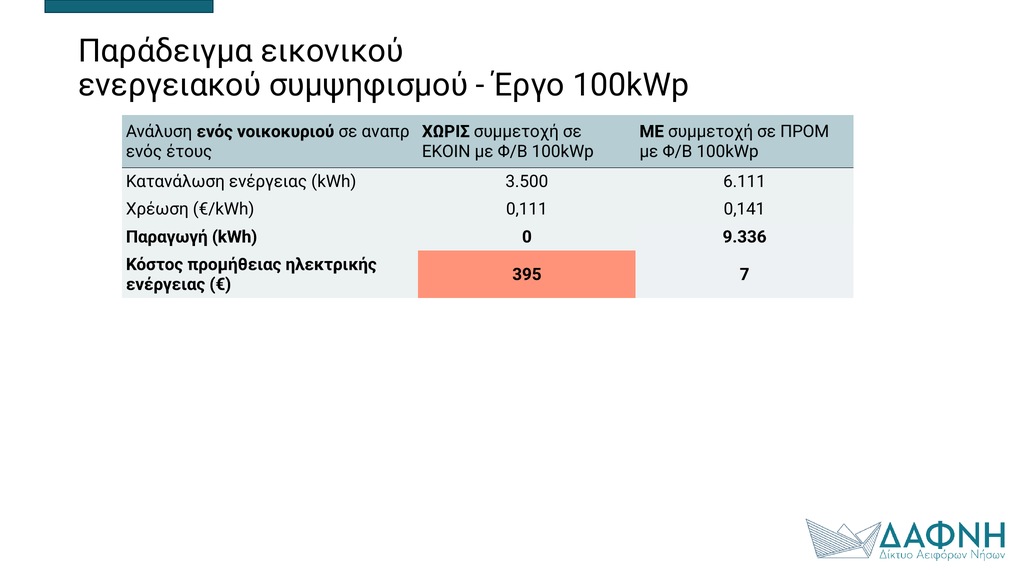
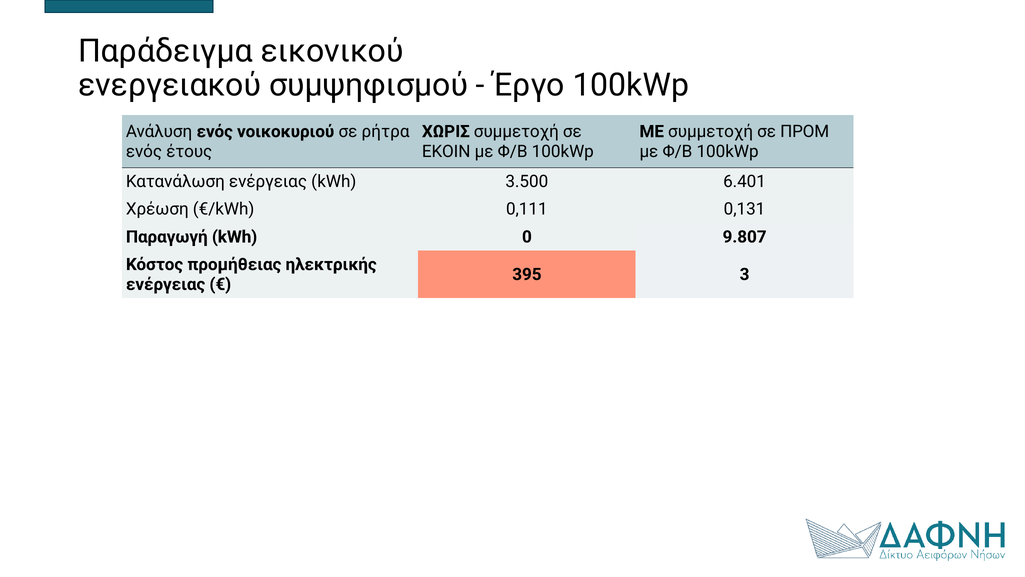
αναπρ: αναπρ -> ρήτρα
6.111: 6.111 -> 6.401
0,141: 0,141 -> 0,131
9.336: 9.336 -> 9.807
7: 7 -> 3
